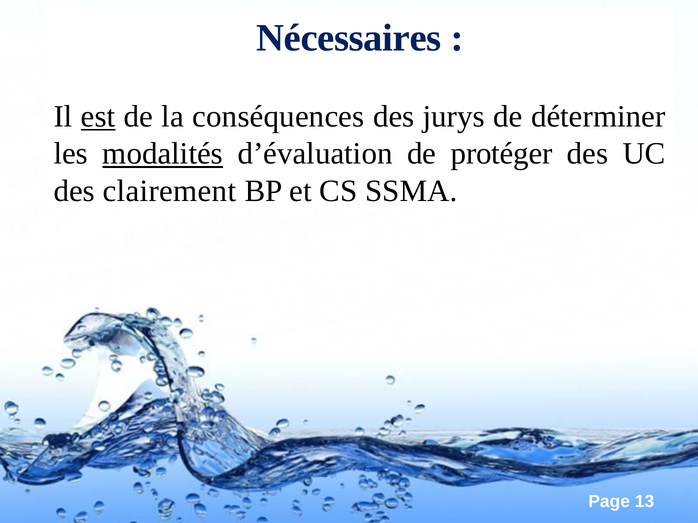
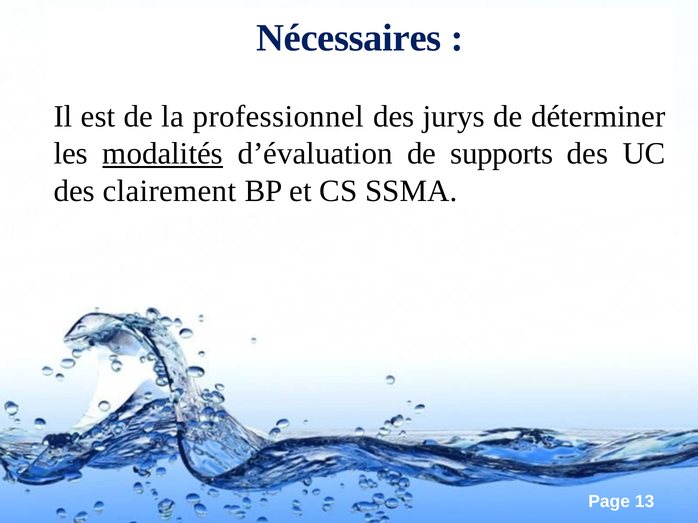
est underline: present -> none
conséquences: conséquences -> professionnel
protéger: protéger -> supports
